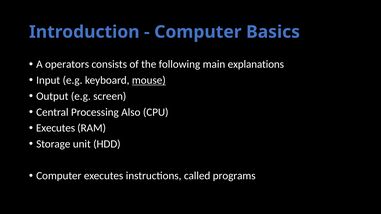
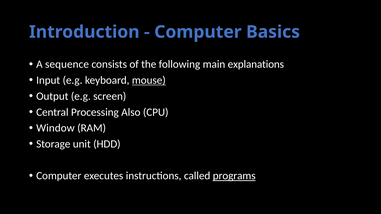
operators: operators -> sequence
Executes at (56, 128): Executes -> Window
programs underline: none -> present
